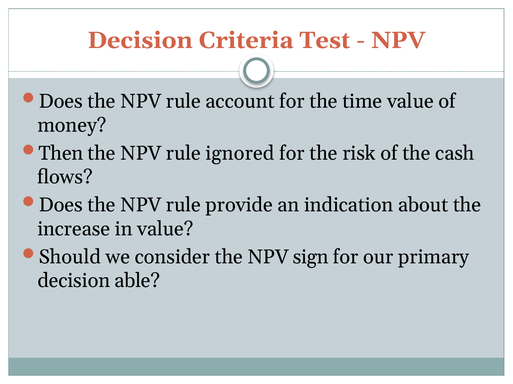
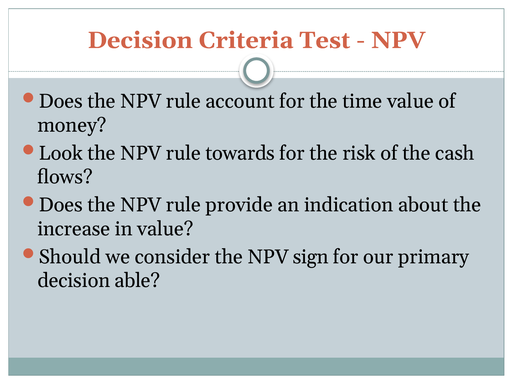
Then: Then -> Look
ignored: ignored -> towards
